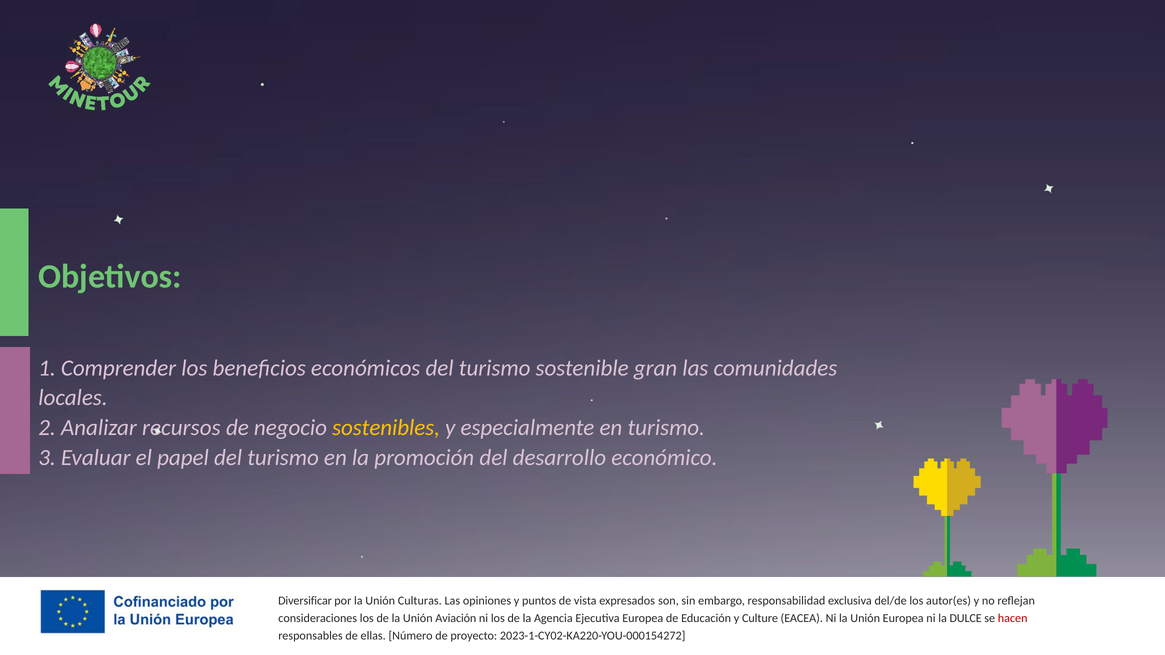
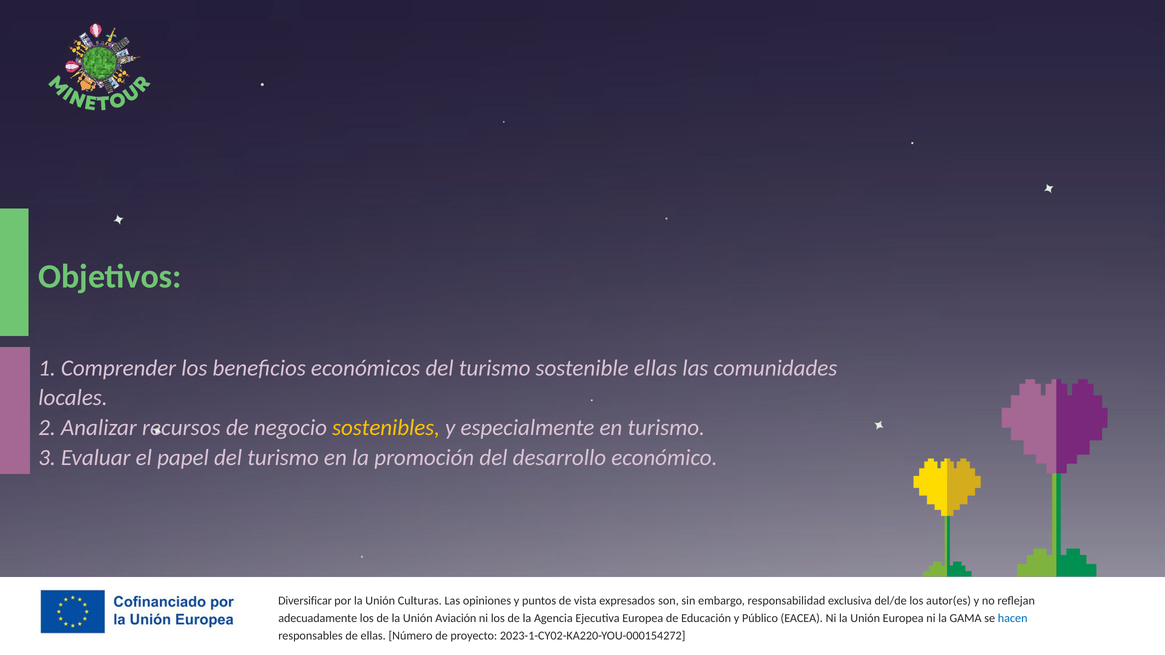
sostenible gran: gran -> ellas
consideraciones: consideraciones -> adecuadamente
Culture: Culture -> Público
DULCE: DULCE -> GAMA
hacen colour: red -> blue
